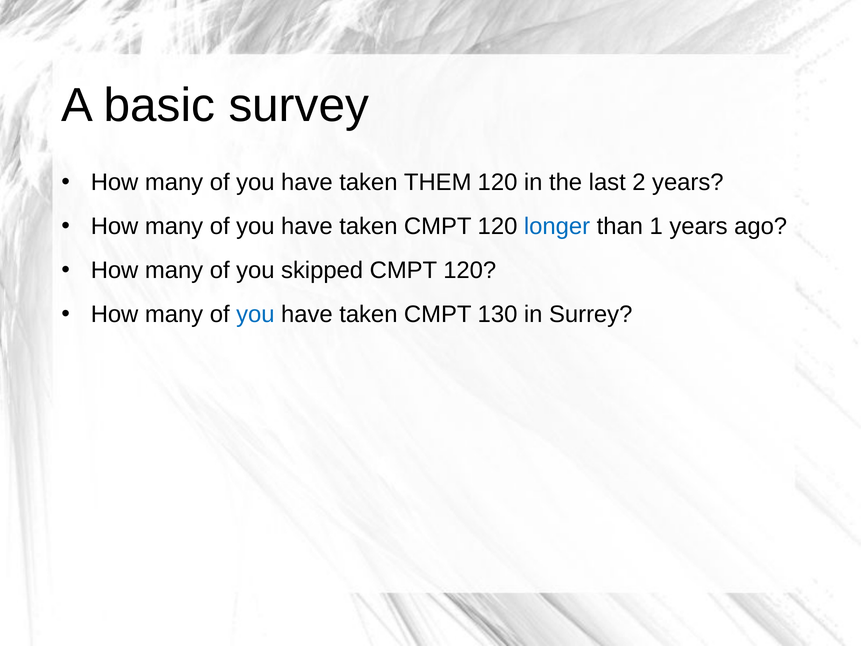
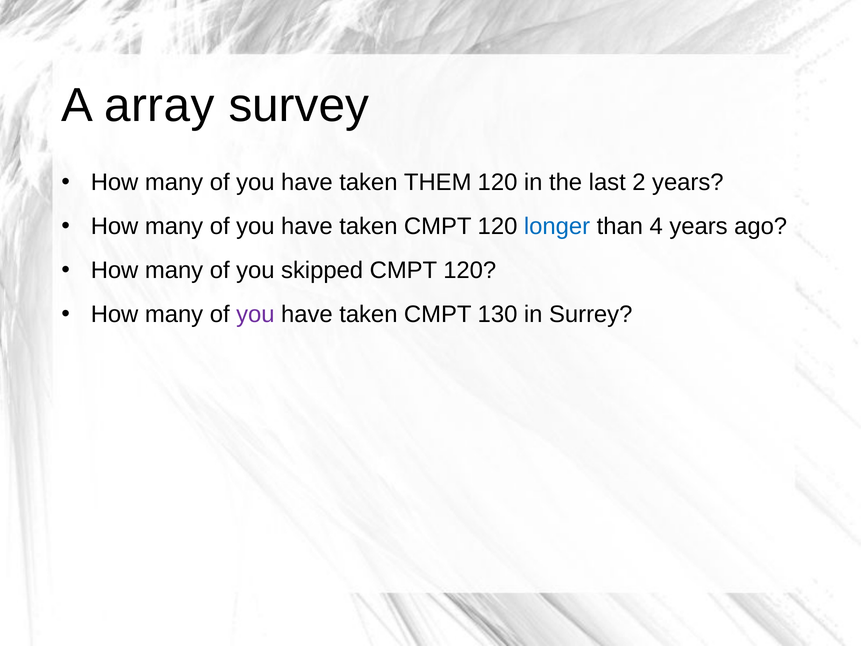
basic: basic -> array
1: 1 -> 4
you at (255, 314) colour: blue -> purple
